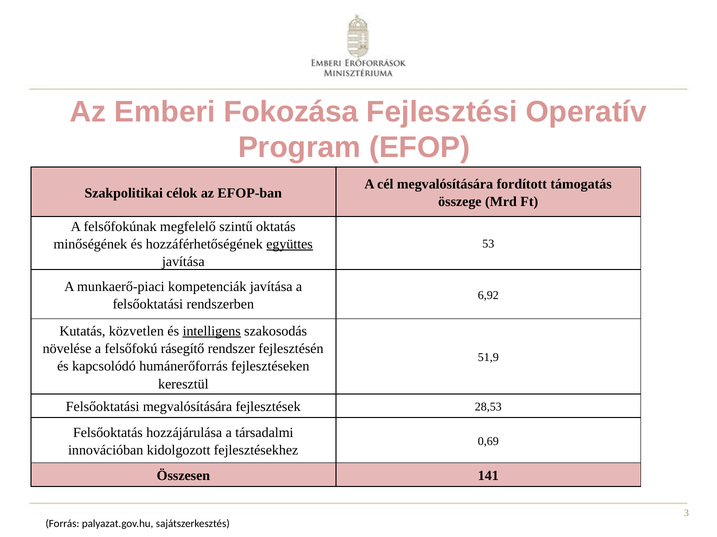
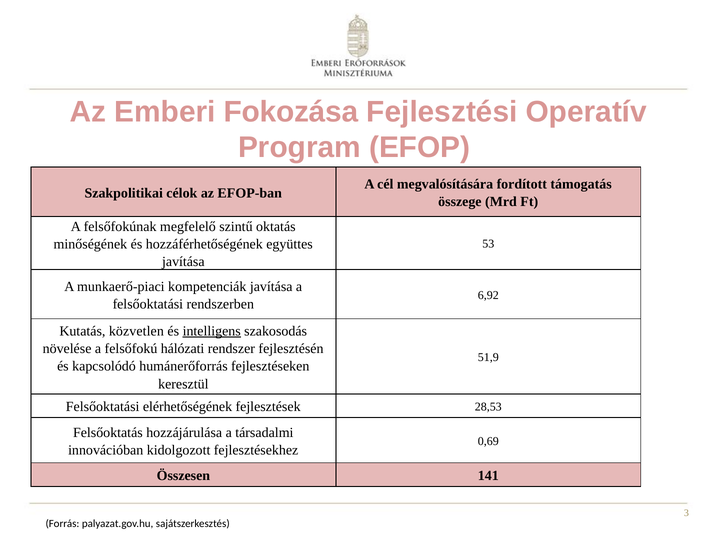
együttes underline: present -> none
rásegítő: rásegítő -> hálózati
Felsőoktatási megvalósítására: megvalósítására -> elérhetőségének
